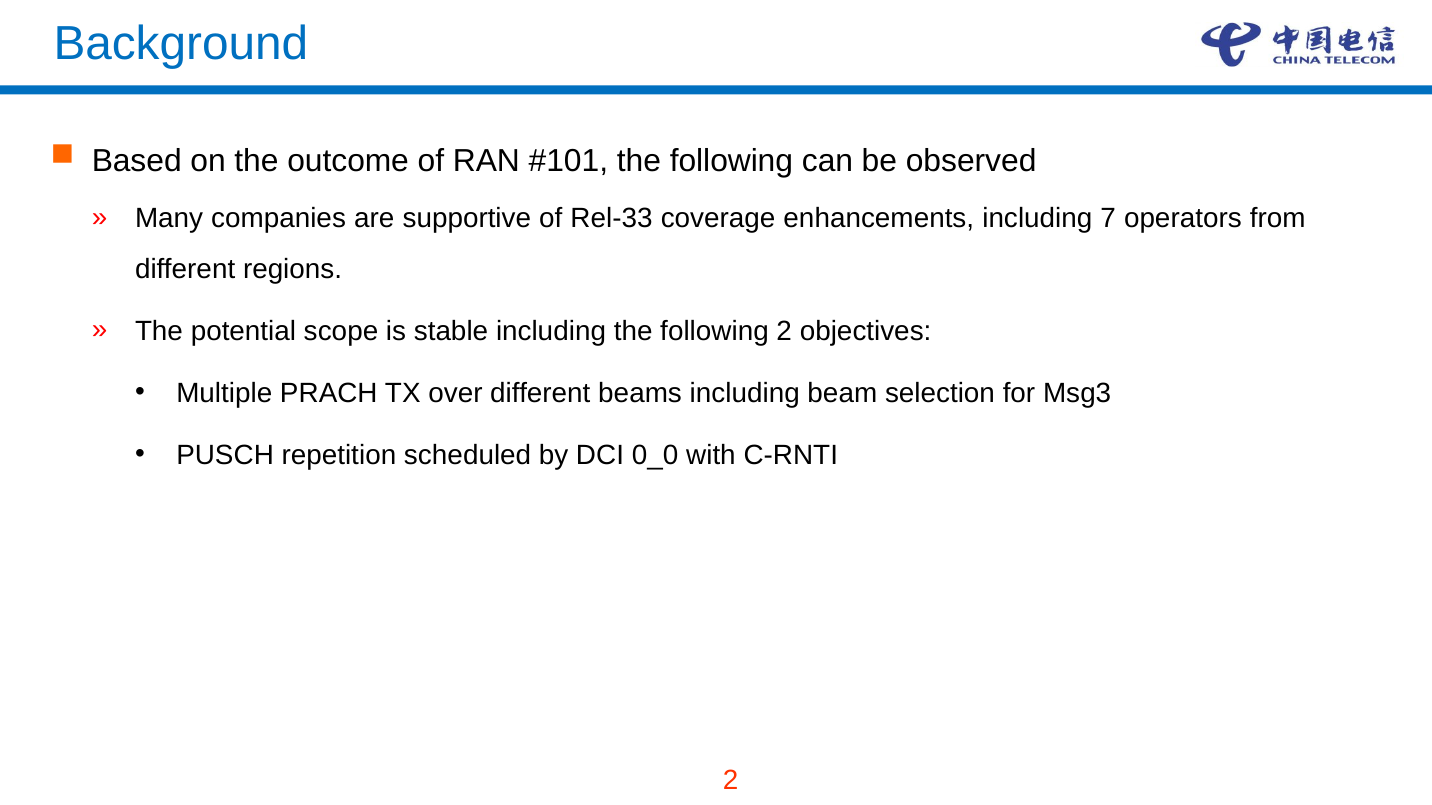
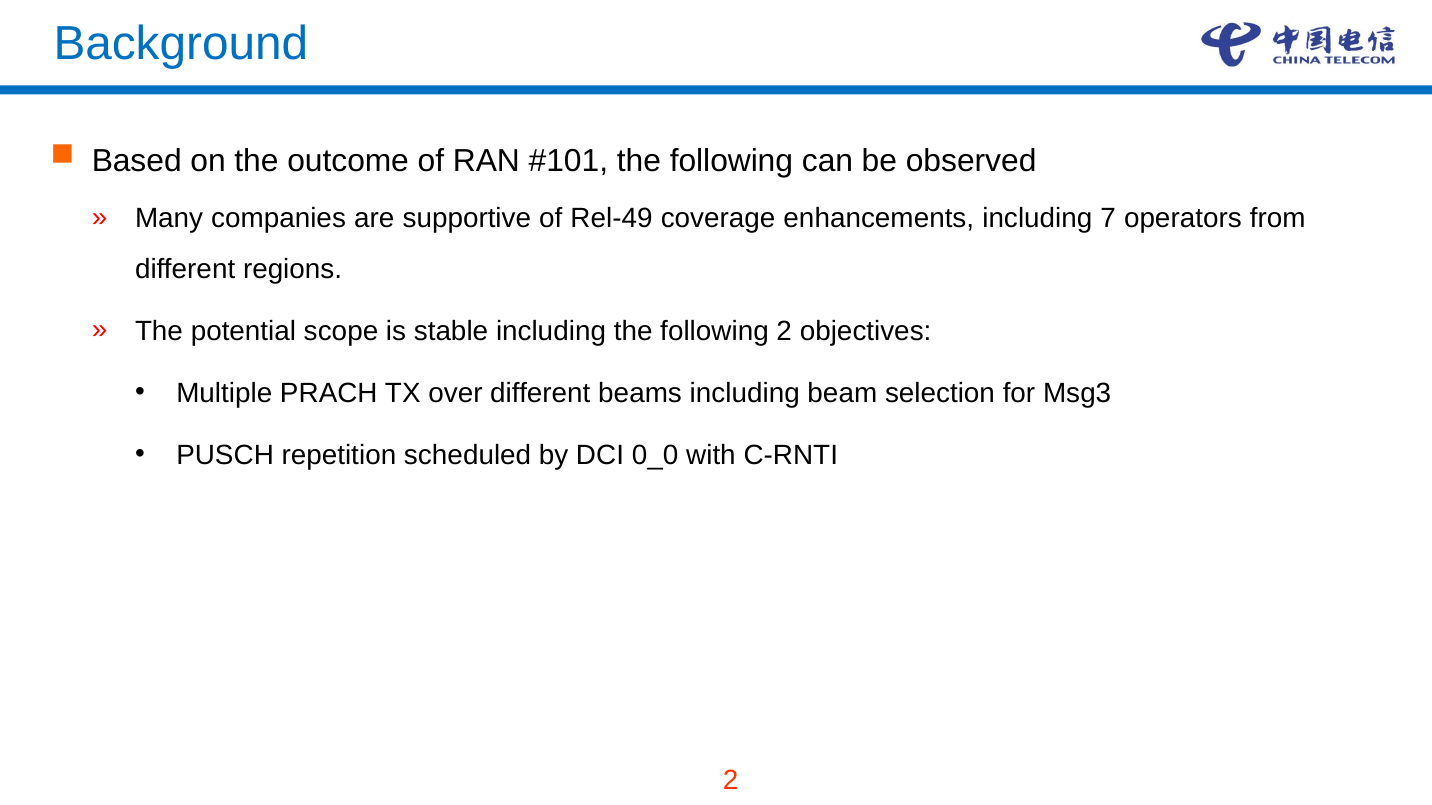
Rel-33: Rel-33 -> Rel-49
